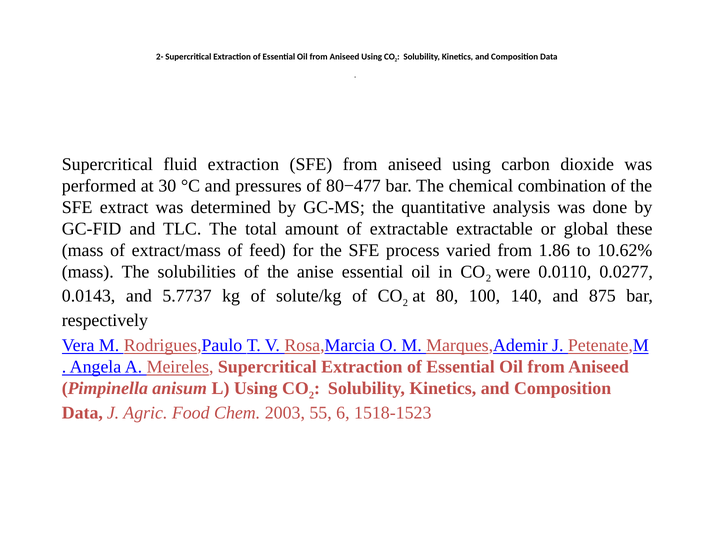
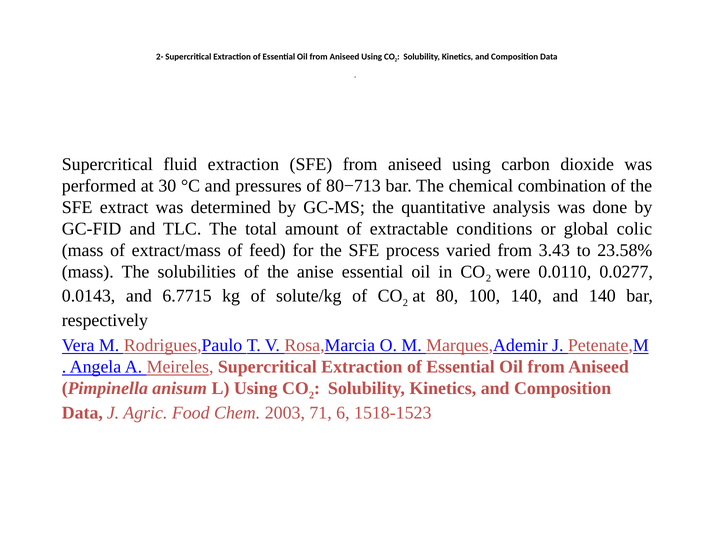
80−477: 80−477 -> 80−713
extractable extractable: extractable -> conditions
these: these -> colic
1.86: 1.86 -> 3.43
10.62%: 10.62% -> 23.58%
5.7737: 5.7737 -> 6.7715
and 875: 875 -> 140
55: 55 -> 71
